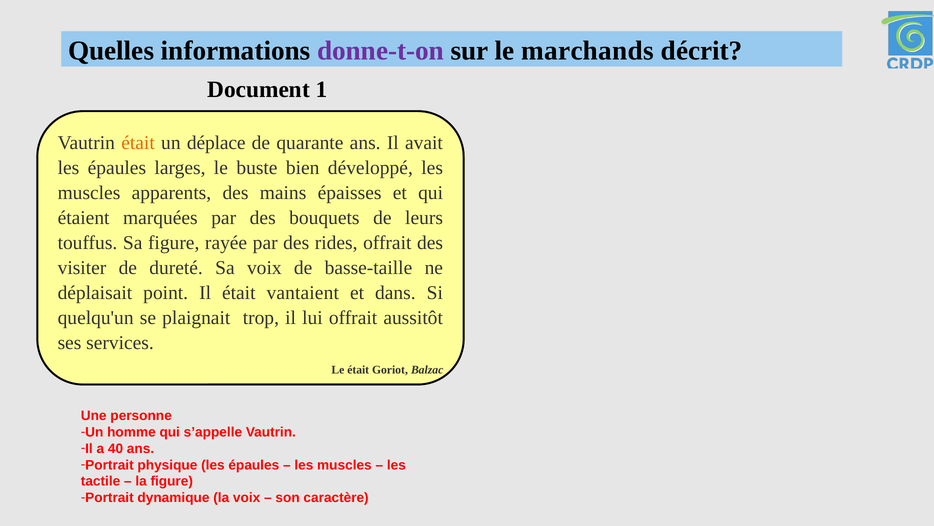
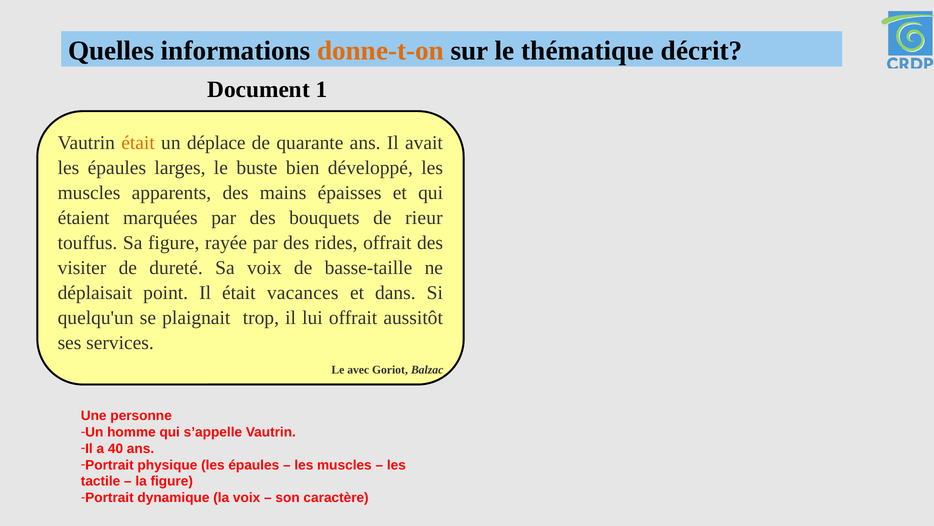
donne-t-on colour: purple -> orange
marchands: marchands -> thématique
leurs: leurs -> rieur
vantaient: vantaient -> vacances
Le était: était -> avec
